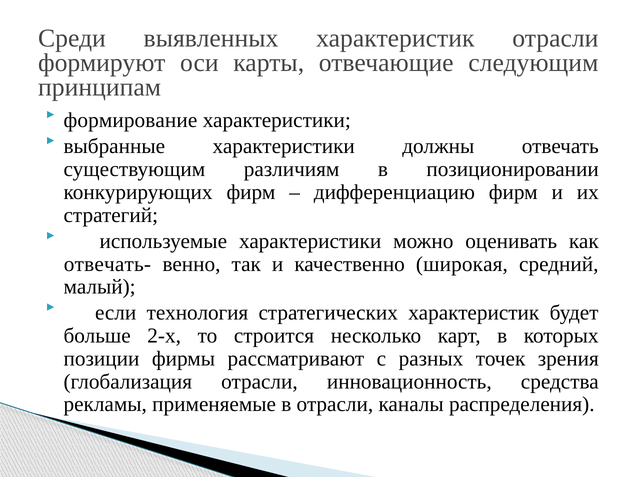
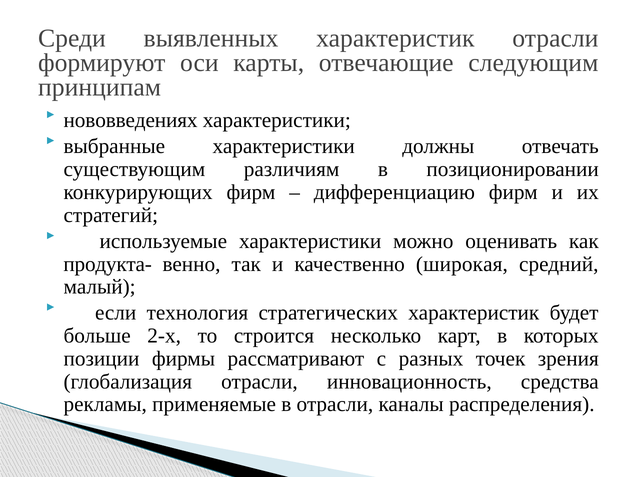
формирование: формирование -> нововведениях
отвечать-: отвечать- -> продукта-
